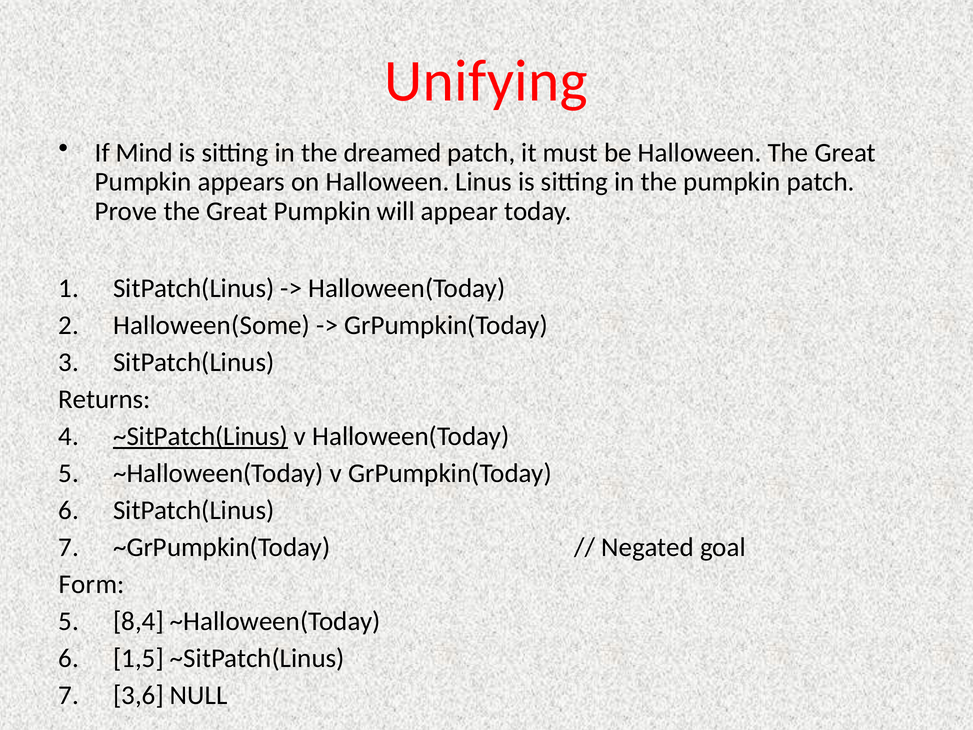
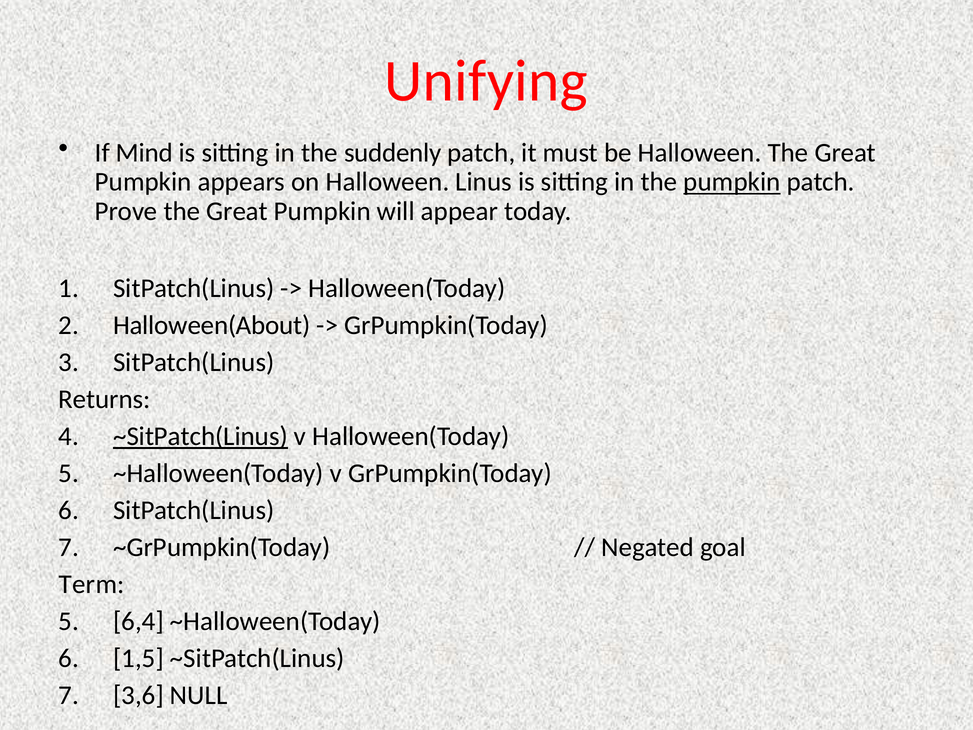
dreamed: dreamed -> suddenly
pumpkin at (732, 182) underline: none -> present
Halloween(Some: Halloween(Some -> Halloween(About
Form: Form -> Term
8,4: 8,4 -> 6,4
